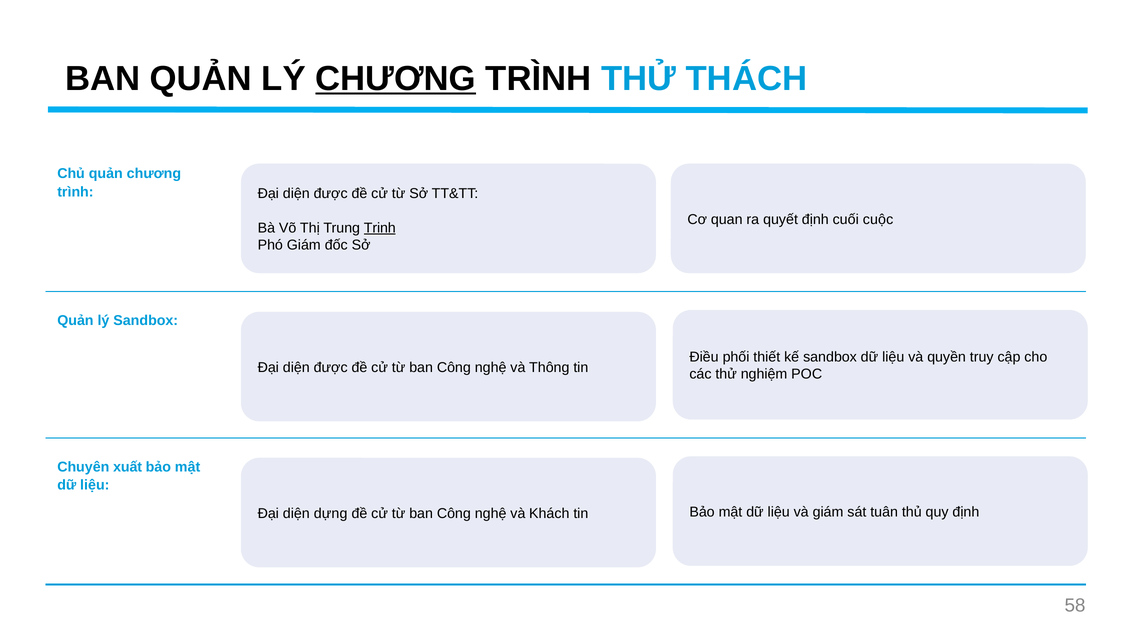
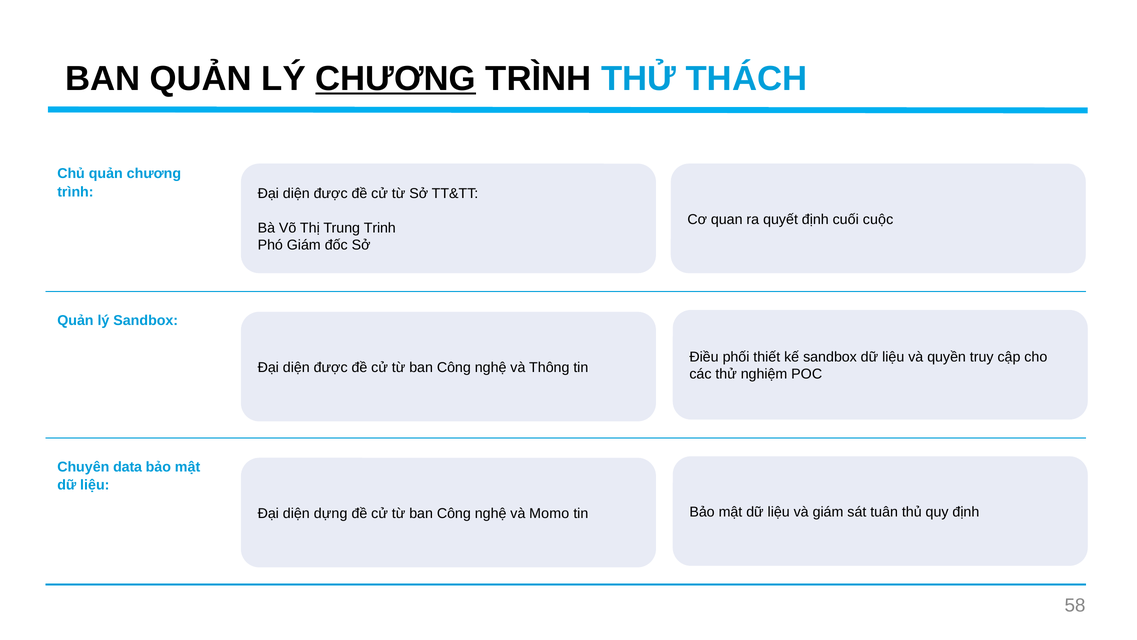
Trinh underline: present -> none
xuất: xuất -> data
Khách: Khách -> Momo
